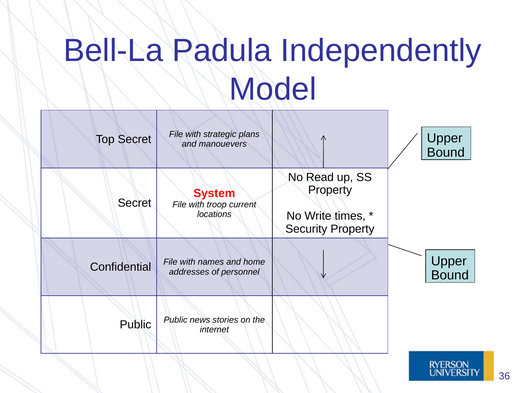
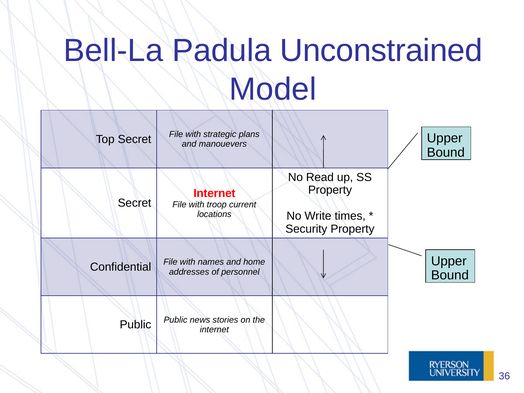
Independently: Independently -> Unconstrained
System at (214, 193): System -> Internet
